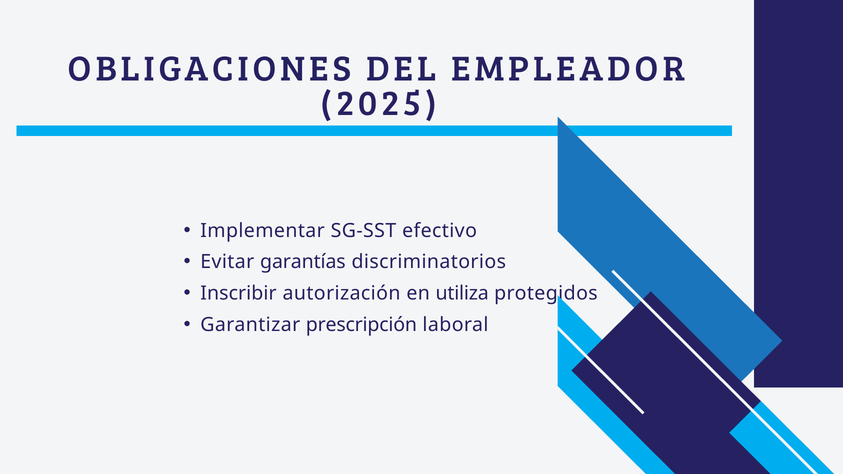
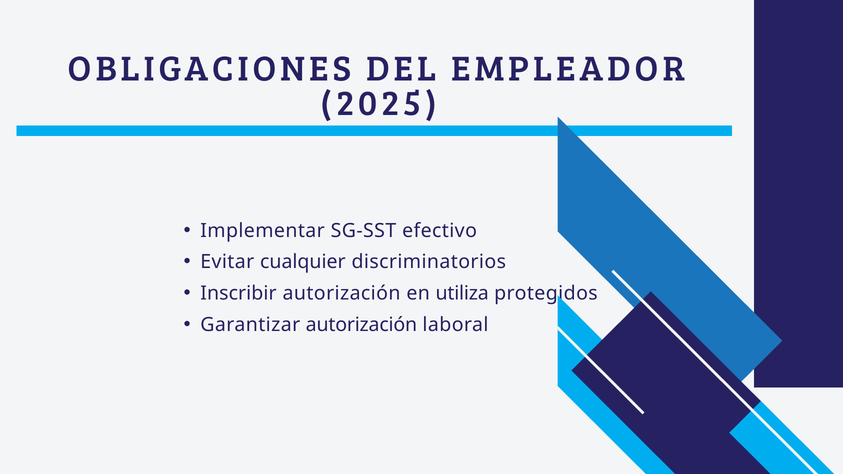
garantías: garantías -> cualquier
Garantizar prescripción: prescripción -> autorización
